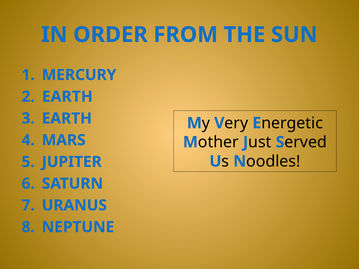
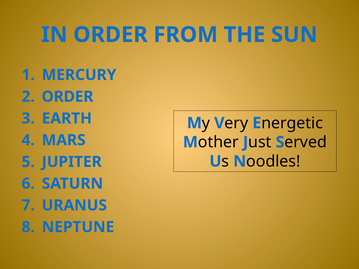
EARTH at (67, 97): EARTH -> ORDER
